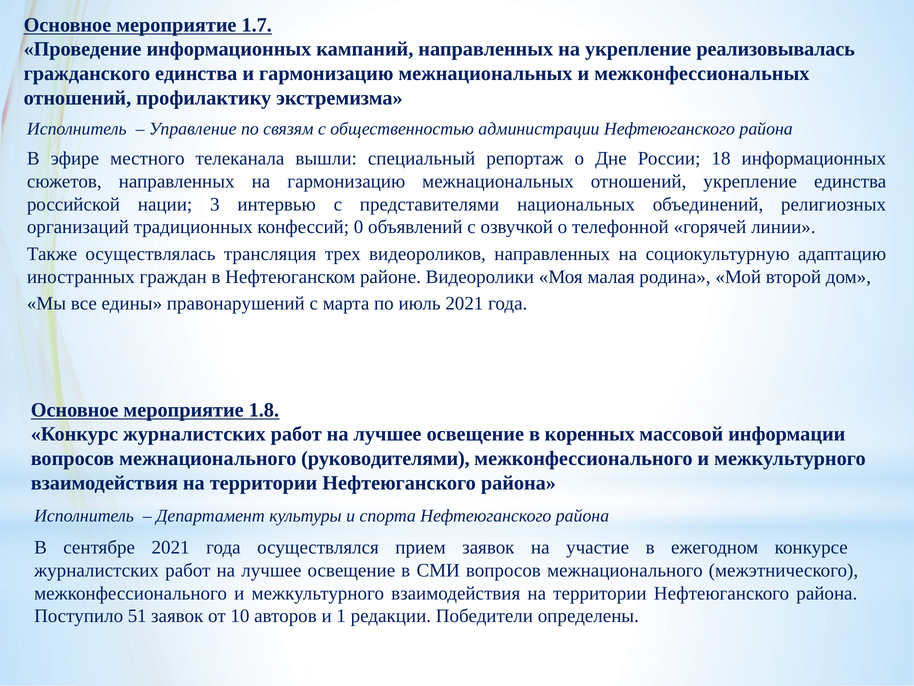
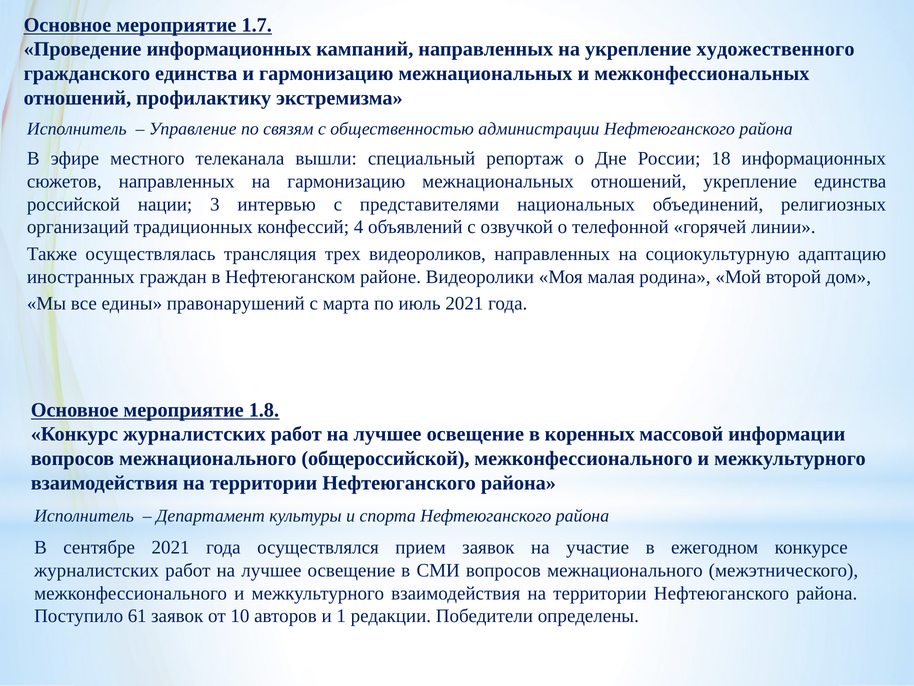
реализовывалась: реализовывалась -> художественного
0: 0 -> 4
руководителями: руководителями -> общероссийской
51: 51 -> 61
